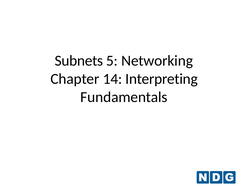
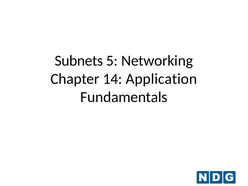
Interpreting: Interpreting -> Application
